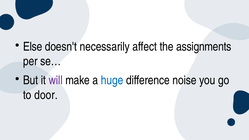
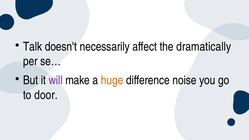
Else: Else -> Talk
assignments: assignments -> dramatically
huge colour: blue -> orange
